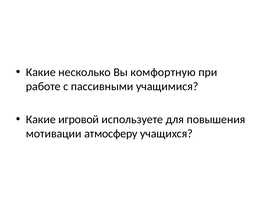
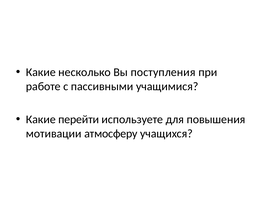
комфортную: комфортную -> поступления
игровой: игровой -> перейти
